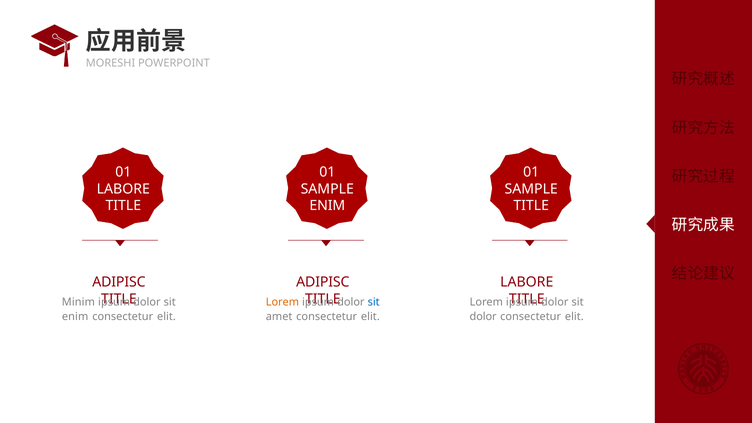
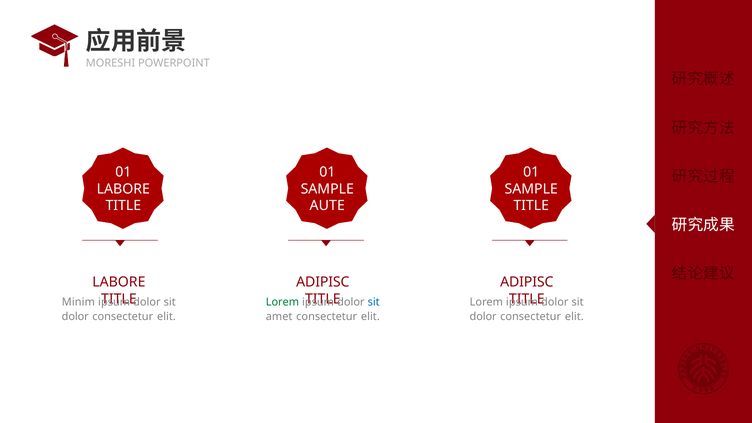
ENIM at (327, 206): ENIM -> AUTE
ADIPISC at (119, 282): ADIPISC -> LABORE
LABORE at (527, 282): LABORE -> ADIPISC
Lorem at (282, 302) colour: orange -> green
enim at (75, 317): enim -> dolor
